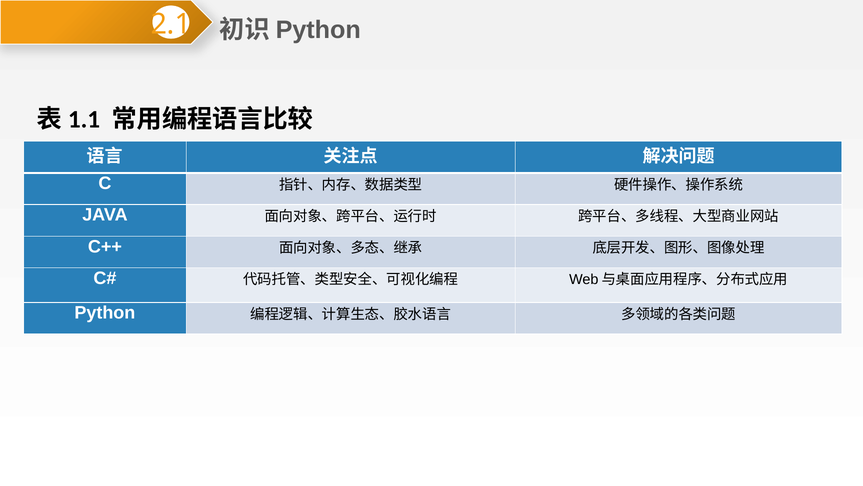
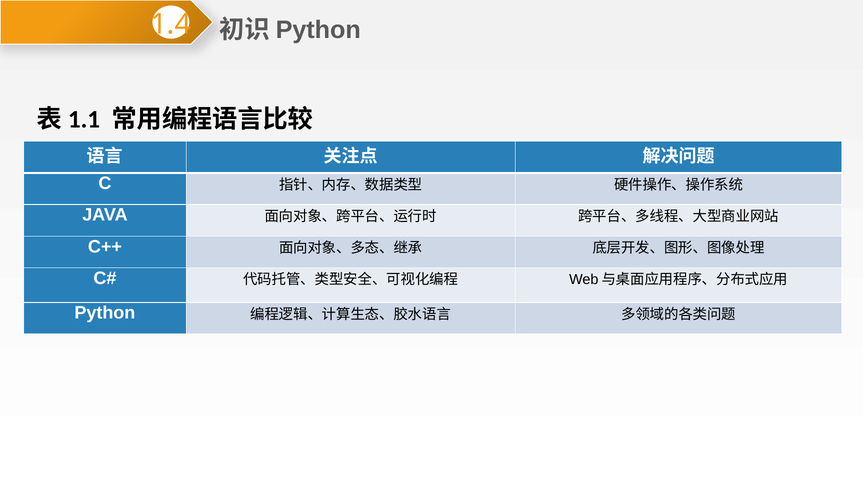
2.1: 2.1 -> 1.4
